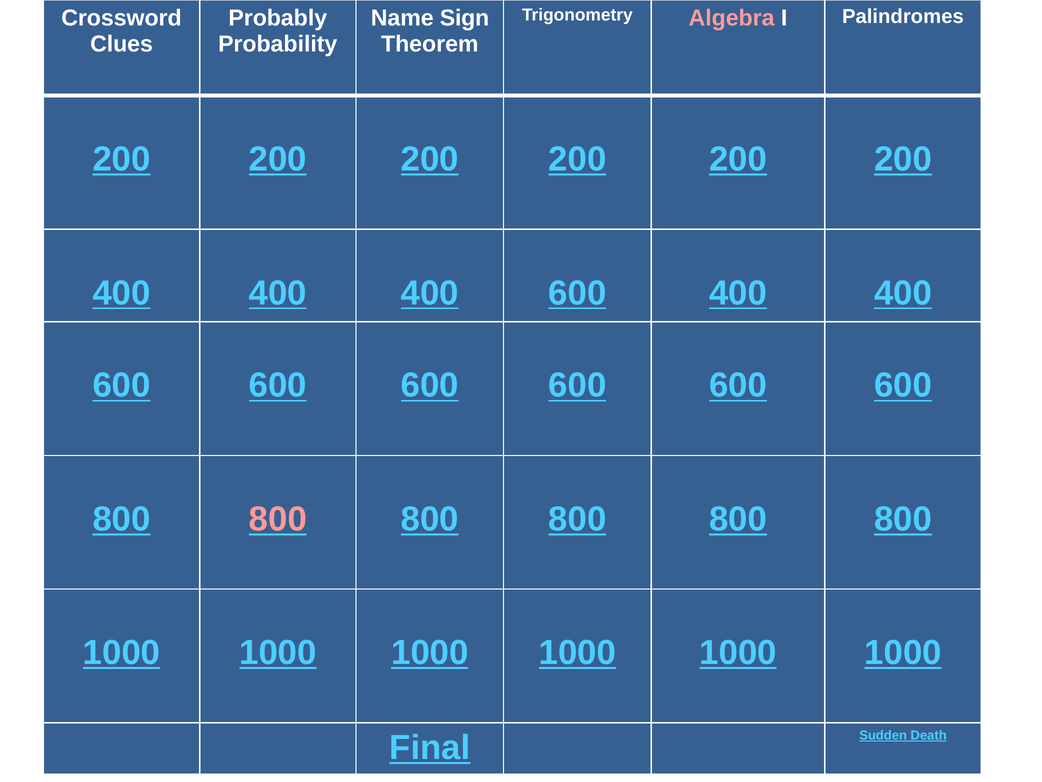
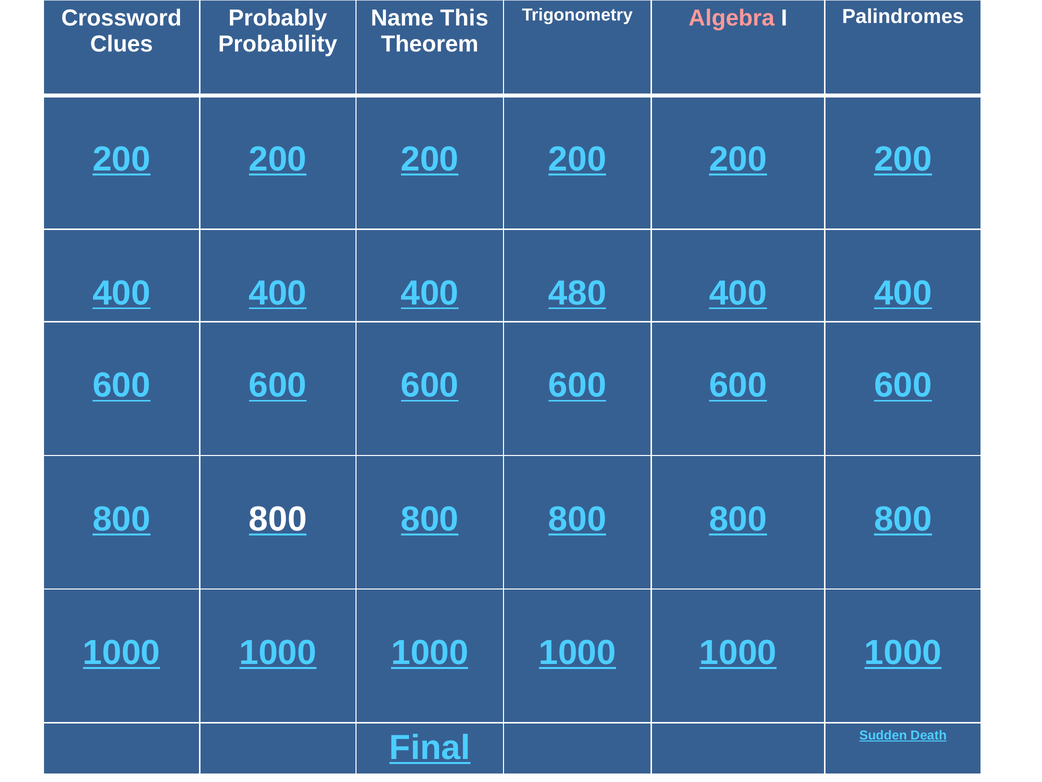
Sign: Sign -> This
400 400 400 600: 600 -> 480
800 at (278, 519) colour: pink -> white
